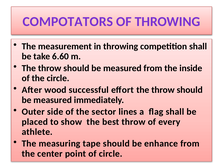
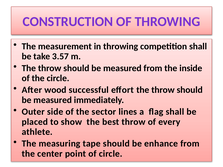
COMPOTATORS: COMPOTATORS -> CONSTRUCTION
6.60: 6.60 -> 3.57
